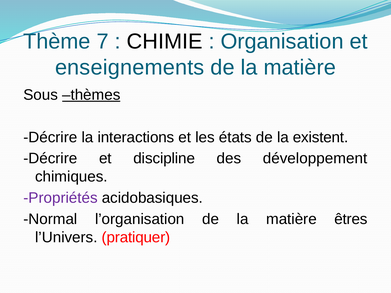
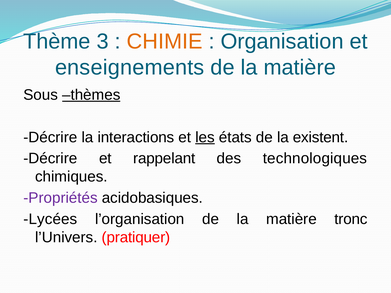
7: 7 -> 3
CHIMIE colour: black -> orange
les underline: none -> present
discipline: discipline -> rappelant
développement: développement -> technologiques
Normal: Normal -> Lycées
êtres: êtres -> tronc
